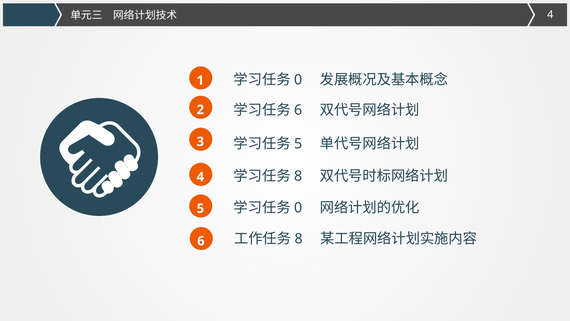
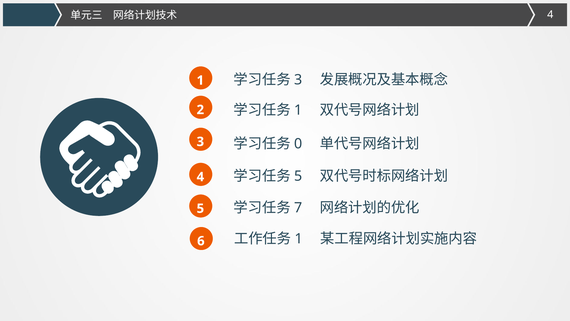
0 at (298, 80): 0 -> 3
6 at (298, 110): 6 -> 1
5 at (298, 144): 5 -> 0
8 at (298, 176): 8 -> 5
0 at (298, 207): 0 -> 7
8 at (299, 238): 8 -> 1
